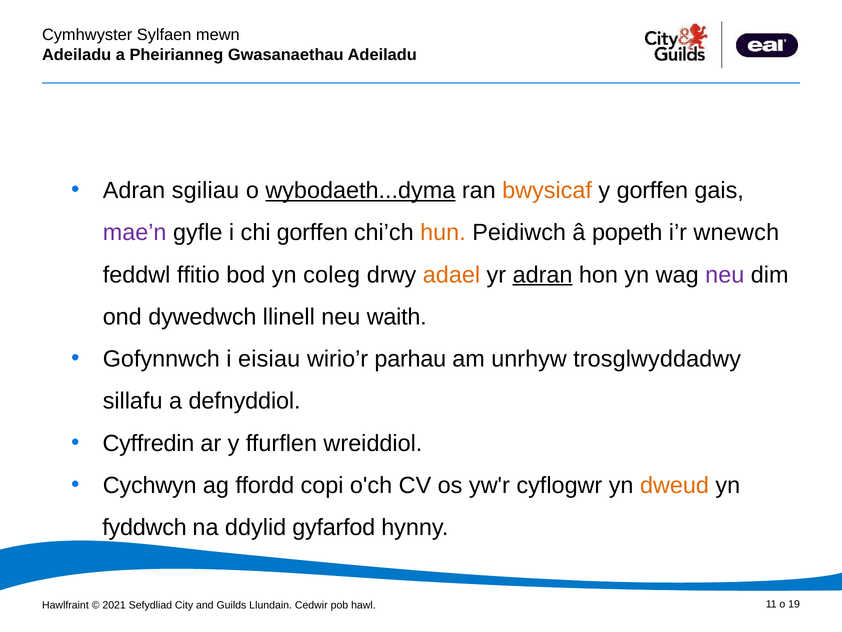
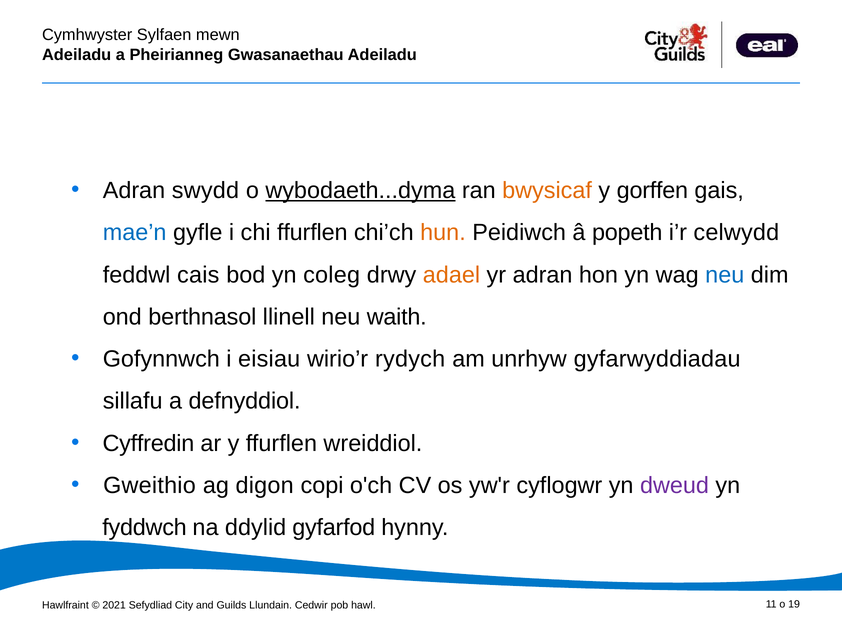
sgiliau: sgiliau -> swydd
mae’n colour: purple -> blue
chi gorffen: gorffen -> ffurflen
wnewch: wnewch -> celwydd
ffitio: ffitio -> cais
adran at (543, 275) underline: present -> none
neu at (725, 275) colour: purple -> blue
dywedwch: dywedwch -> berthnasol
parhau: parhau -> rydych
trosglwyddadwy: trosglwyddadwy -> gyfarwyddiadau
Cychwyn: Cychwyn -> Gweithio
ffordd: ffordd -> digon
dweud colour: orange -> purple
